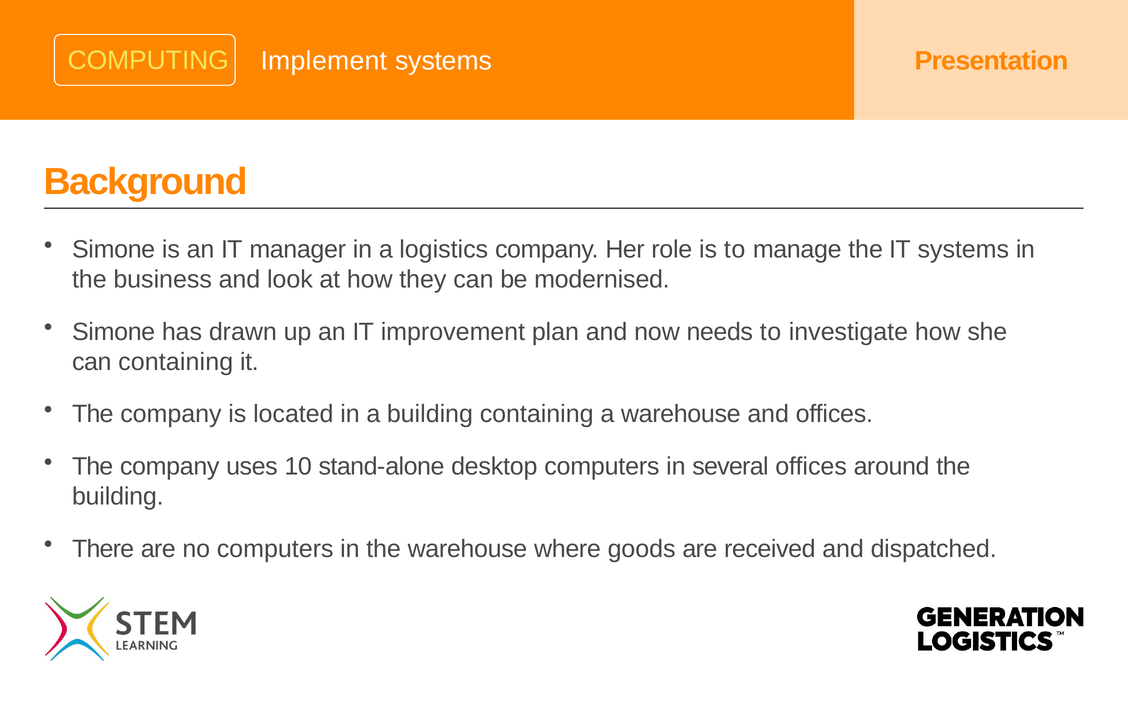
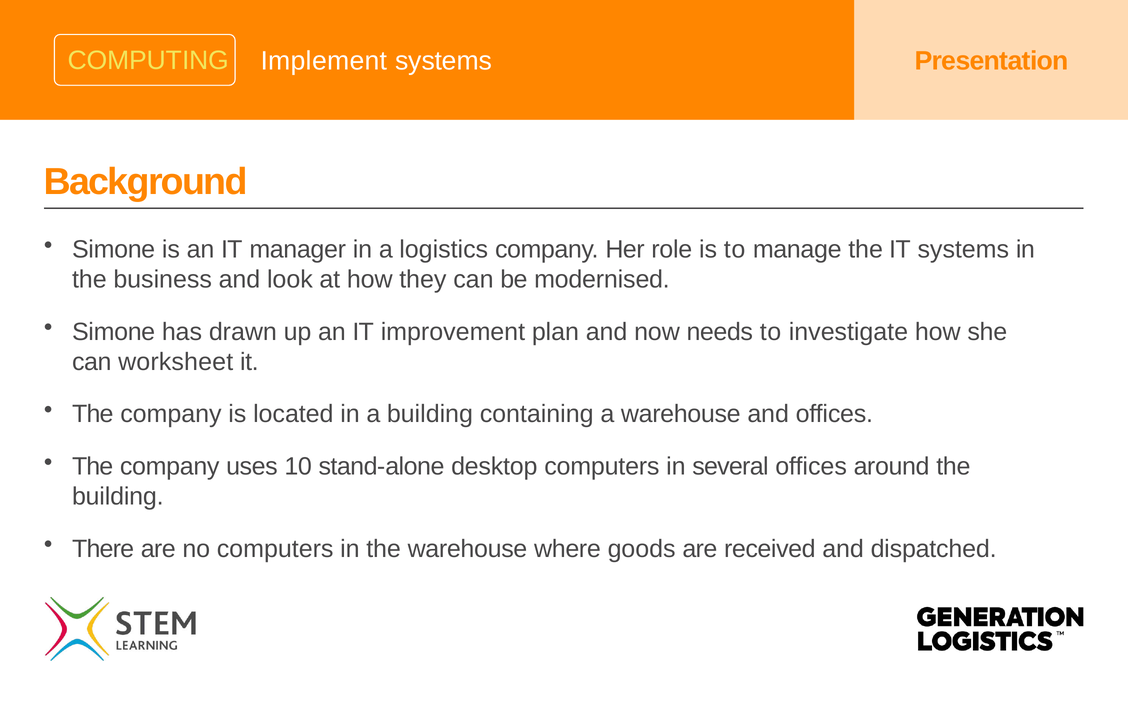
can containing: containing -> worksheet
